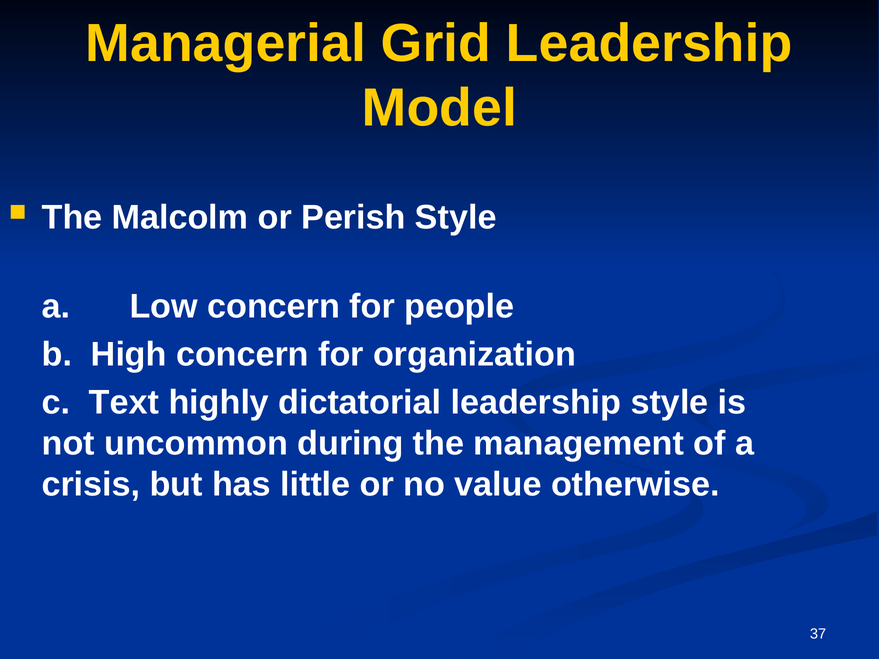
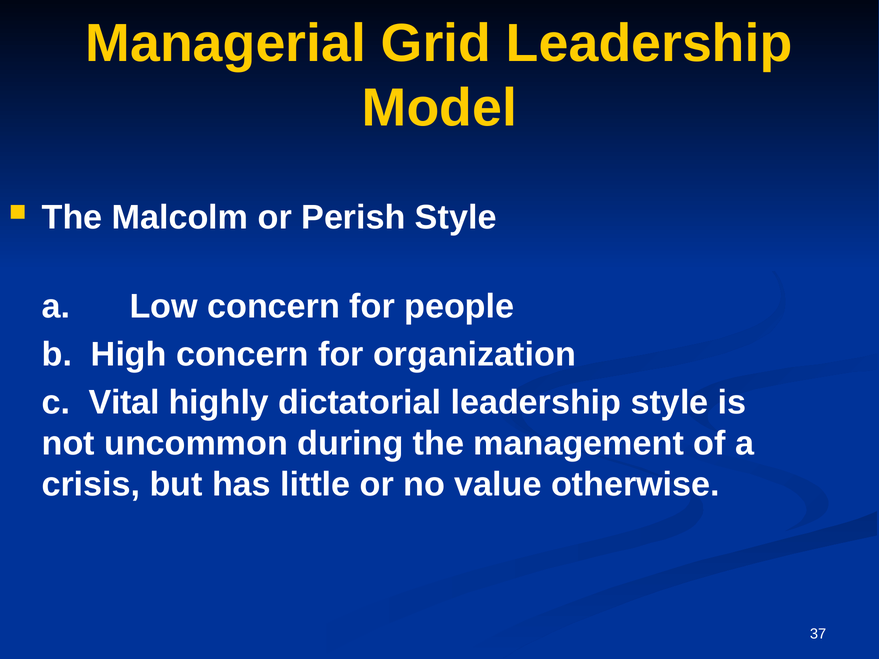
Text: Text -> Vital
